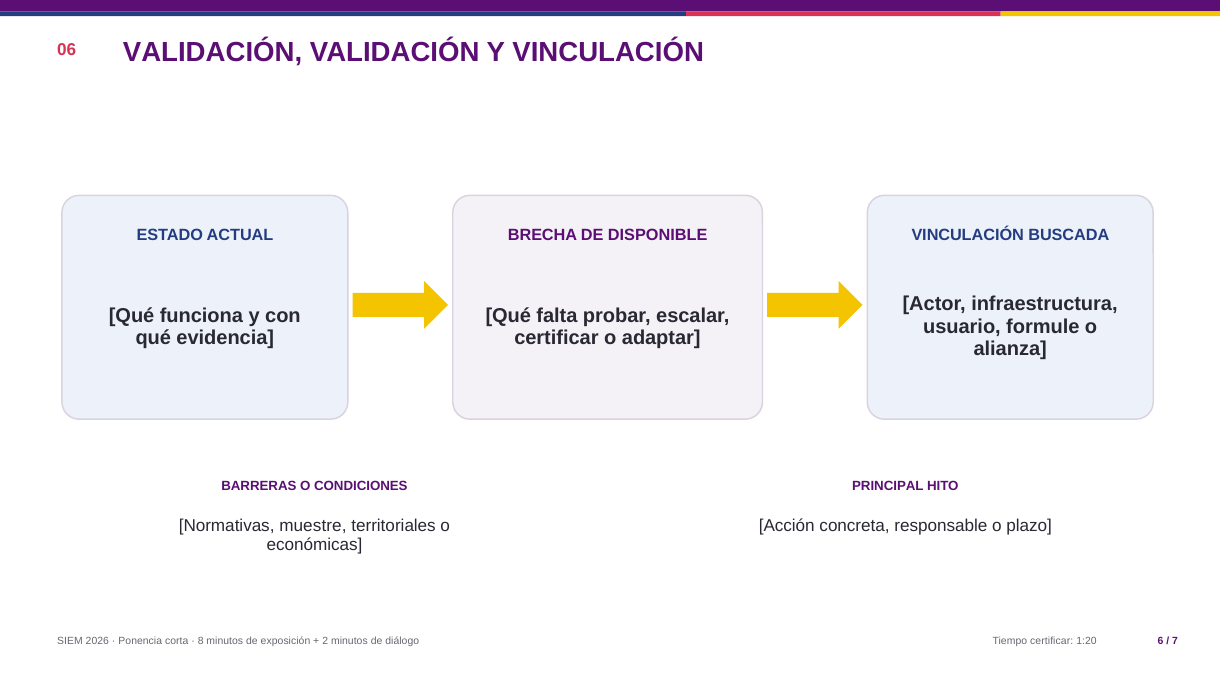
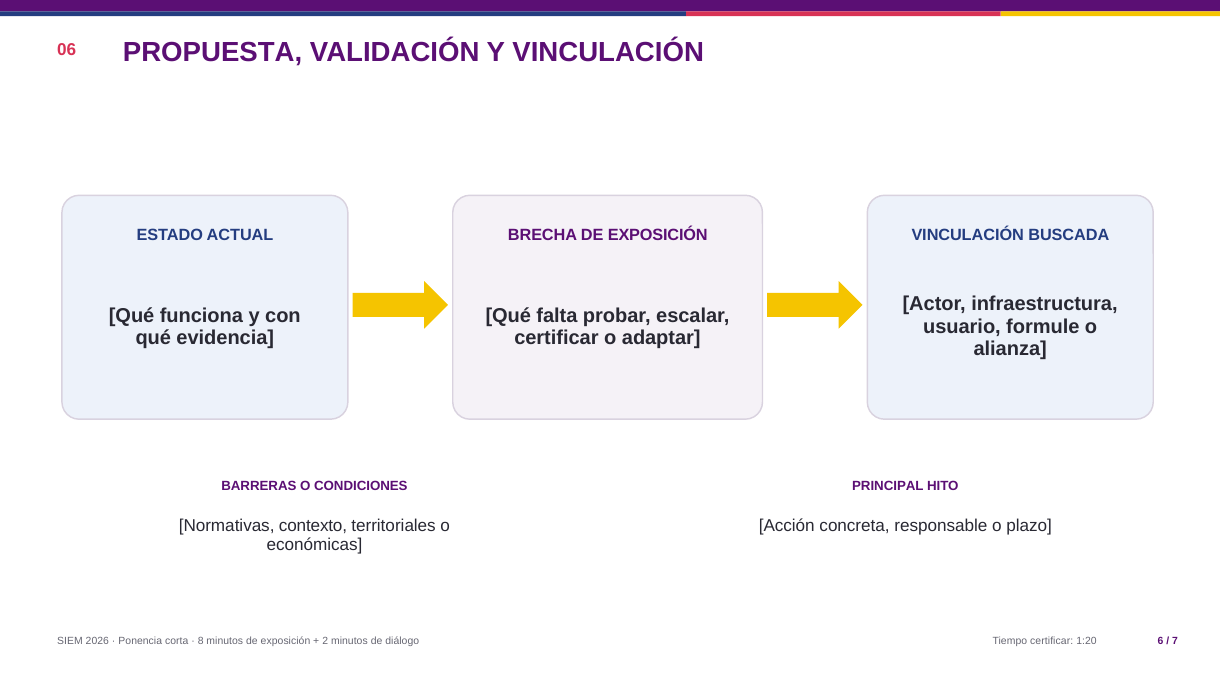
06 VALIDACIÓN: VALIDACIÓN -> PROPUESTA
BRECHA DE DISPONIBLE: DISPONIBLE -> EXPOSICIÓN
muestre: muestre -> contexto
